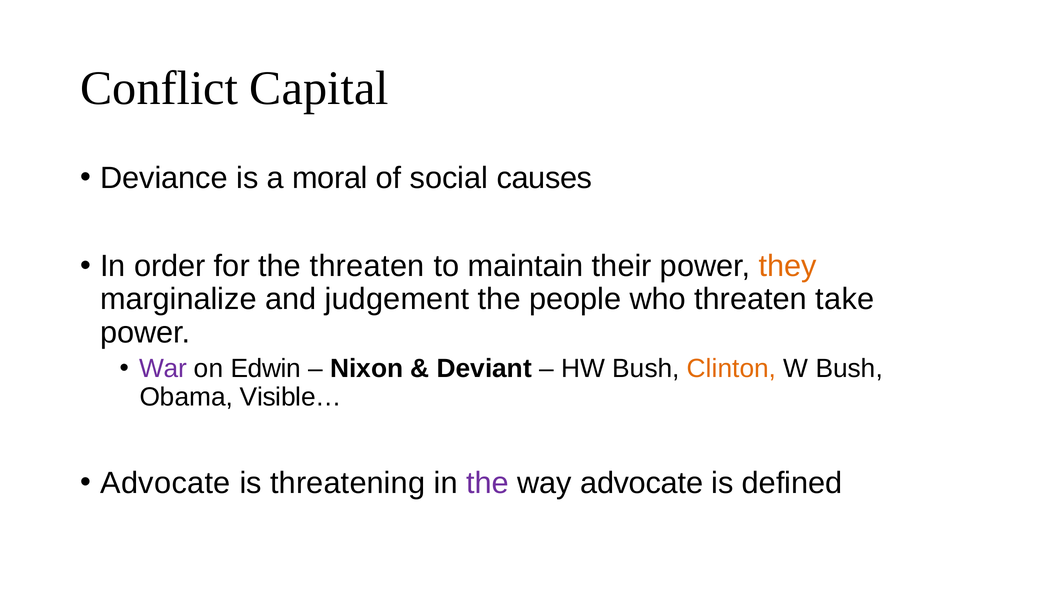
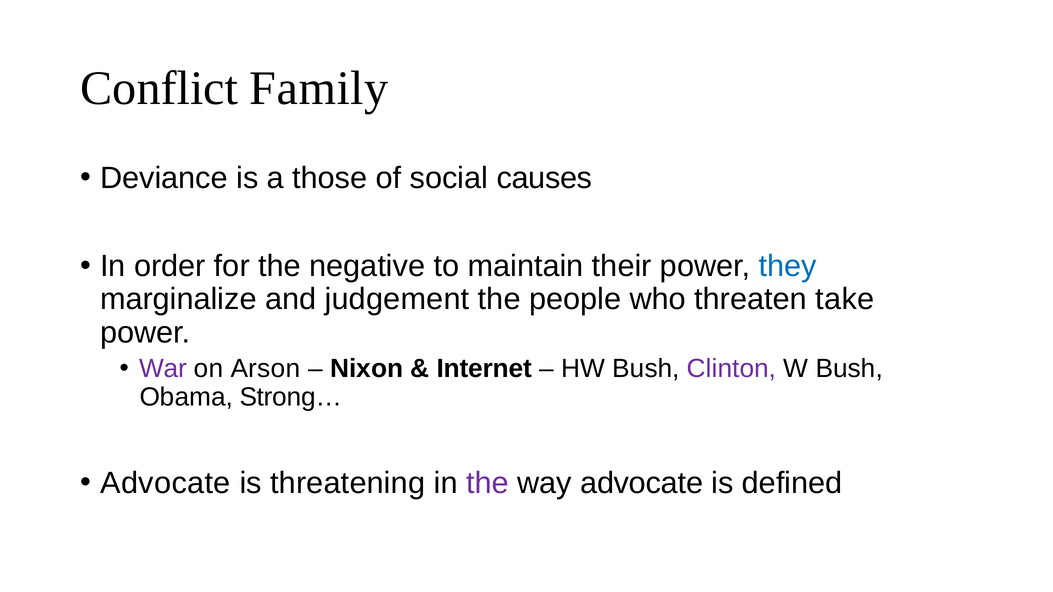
Capital: Capital -> Family
moral: moral -> those
the threaten: threaten -> negative
they colour: orange -> blue
Edwin: Edwin -> Arson
Deviant: Deviant -> Internet
Clinton colour: orange -> purple
Visible…: Visible… -> Strong…
